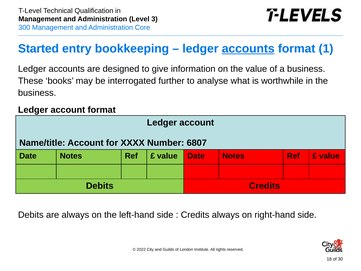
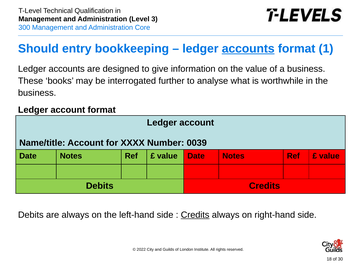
Started: Started -> Should
6807: 6807 -> 0039
Credits at (195, 215) underline: none -> present
